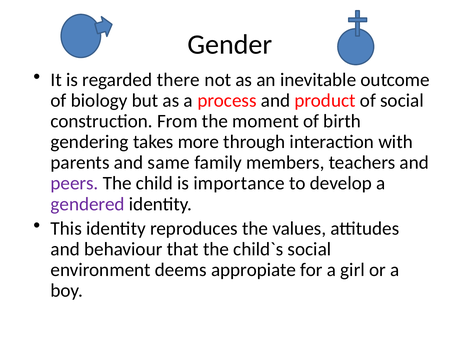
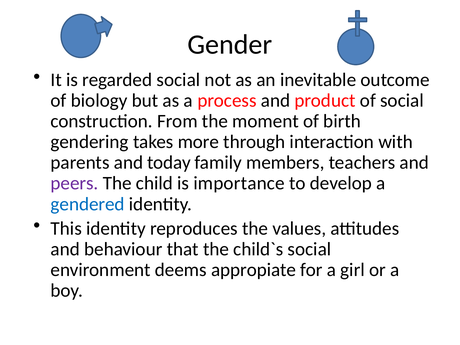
regarded there: there -> social
same: same -> today
gendered colour: purple -> blue
